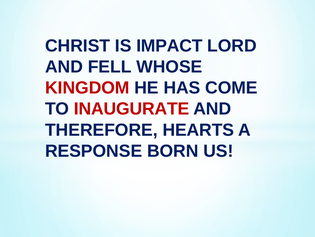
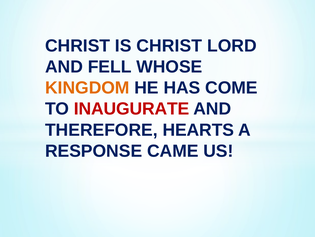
IS IMPACT: IMPACT -> CHRIST
KINGDOM colour: red -> orange
BORN: BORN -> CAME
